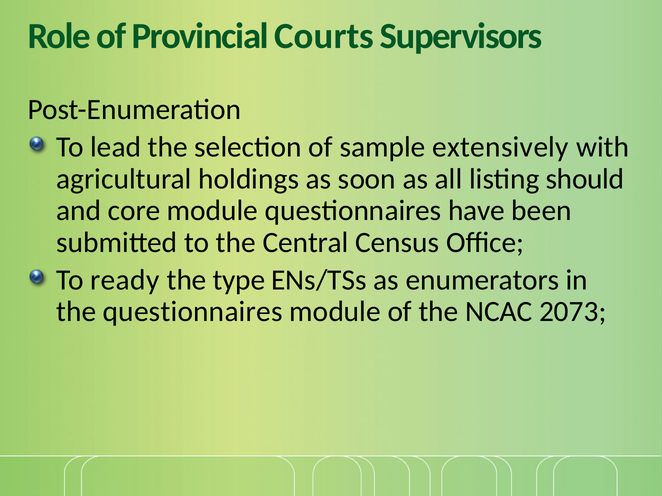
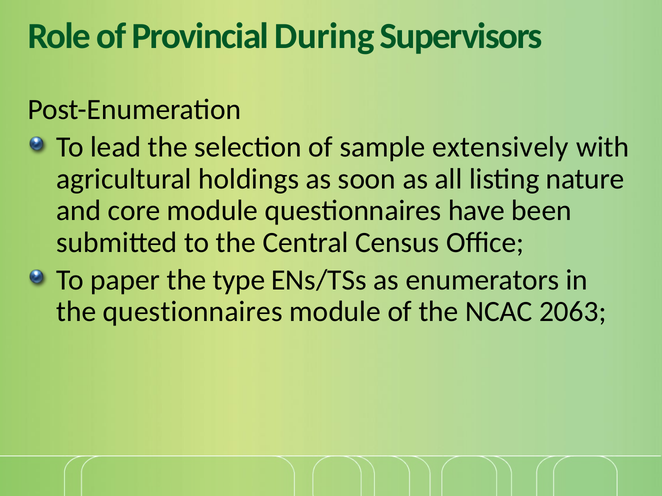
Courts: Courts -> During
should: should -> nature
ready: ready -> paper
2073: 2073 -> 2063
